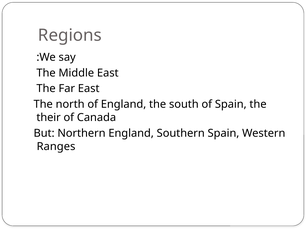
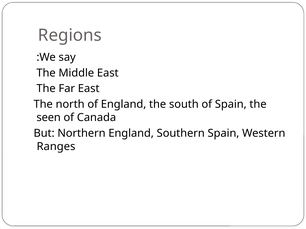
their: their -> seen
